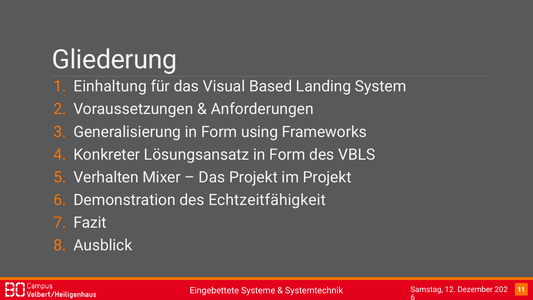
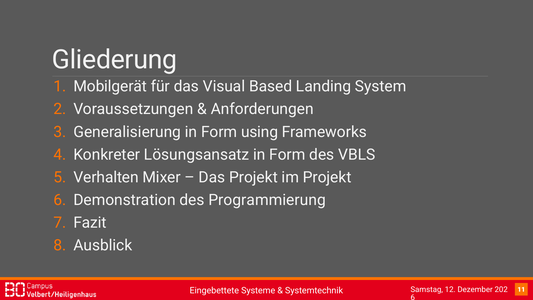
Einhaltung: Einhaltung -> Mobilgerät
Echtzeitfähigkeit: Echtzeitfähigkeit -> Programmierung
